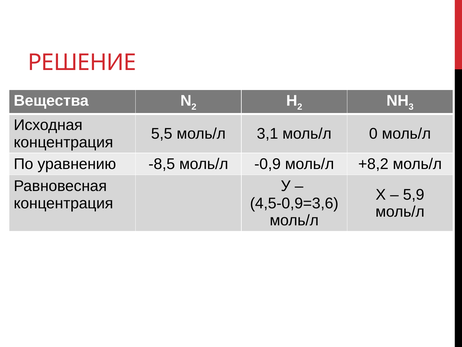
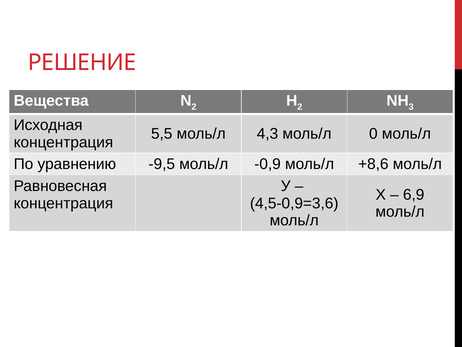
3,1: 3,1 -> 4,3
-8,5: -8,5 -> -9,5
+8,2: +8,2 -> +8,6
5,9: 5,9 -> 6,9
